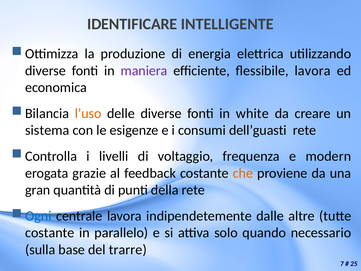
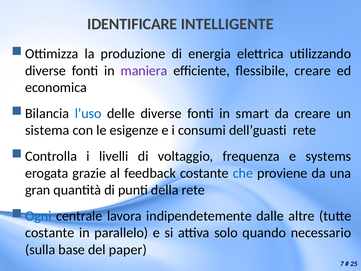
flessibile lavora: lavora -> creare
l’uso colour: orange -> blue
white: white -> smart
modern: modern -> systems
che colour: orange -> blue
trarre: trarre -> paper
